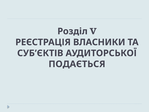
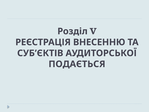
ВЛАСНИКИ: ВЛАСНИКИ -> ВНЕСЕННЮ
